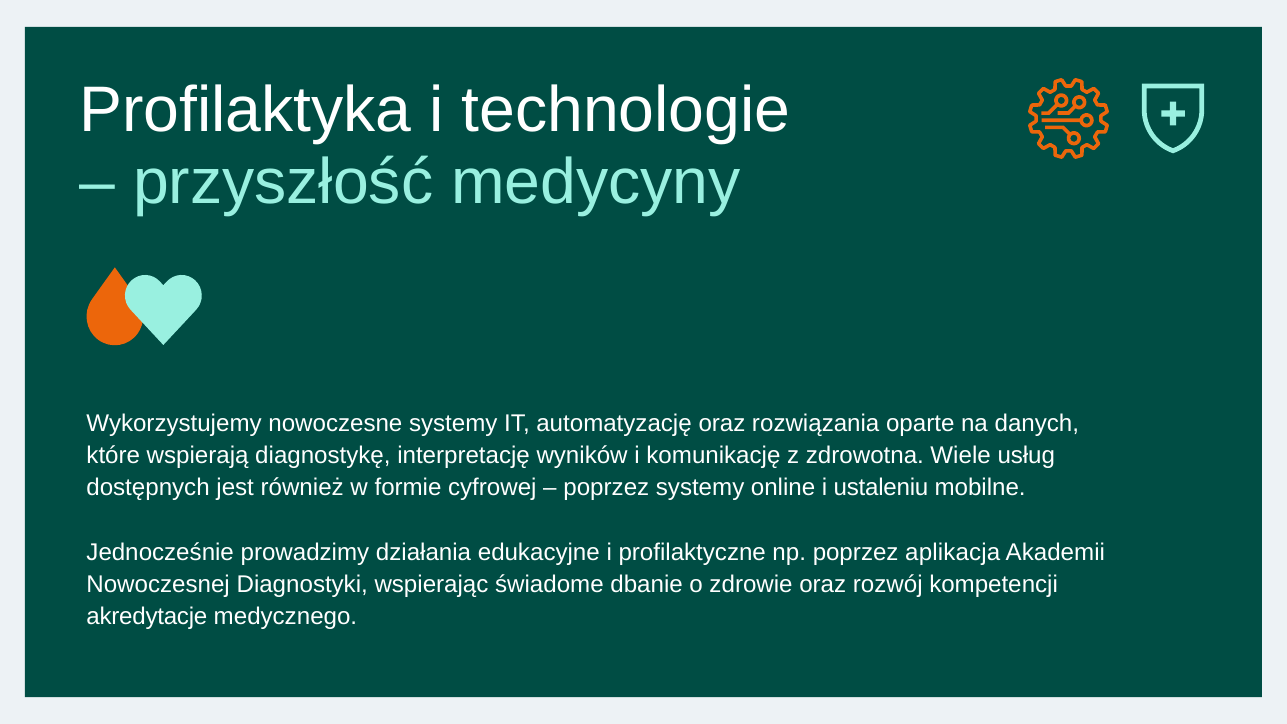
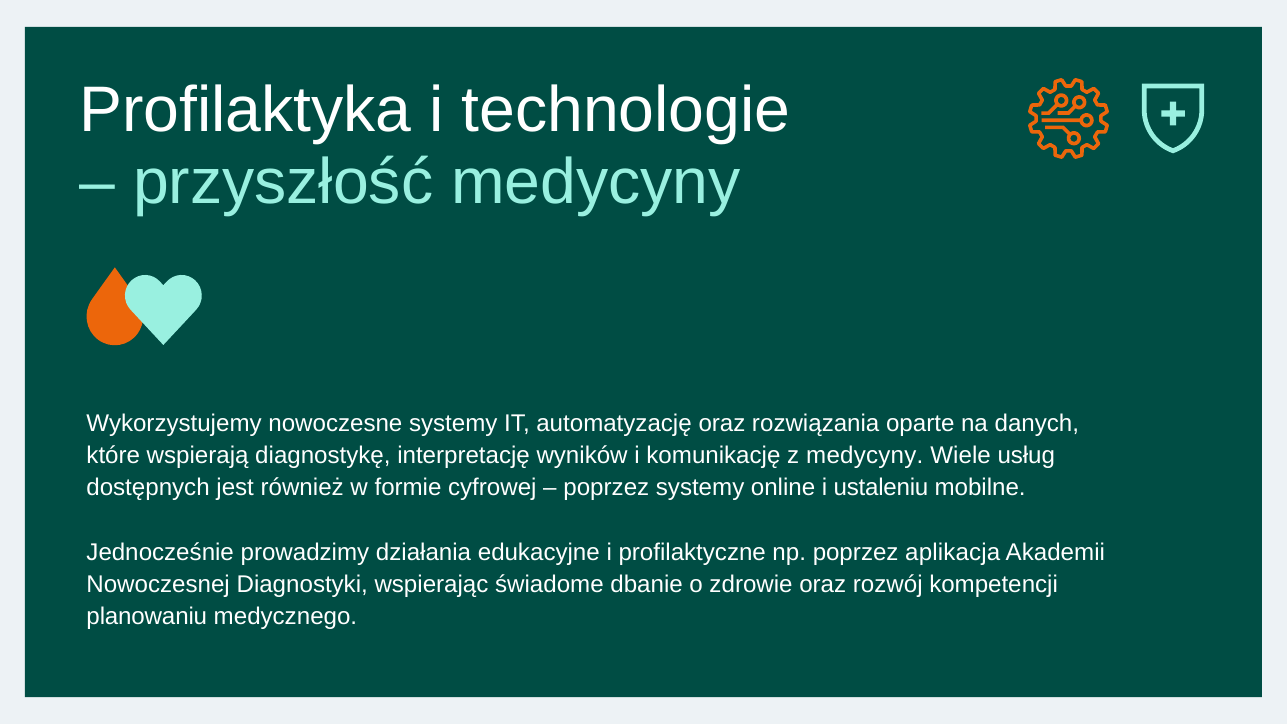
z zdrowotna: zdrowotna -> medycyny
akredytacje: akredytacje -> planowaniu
